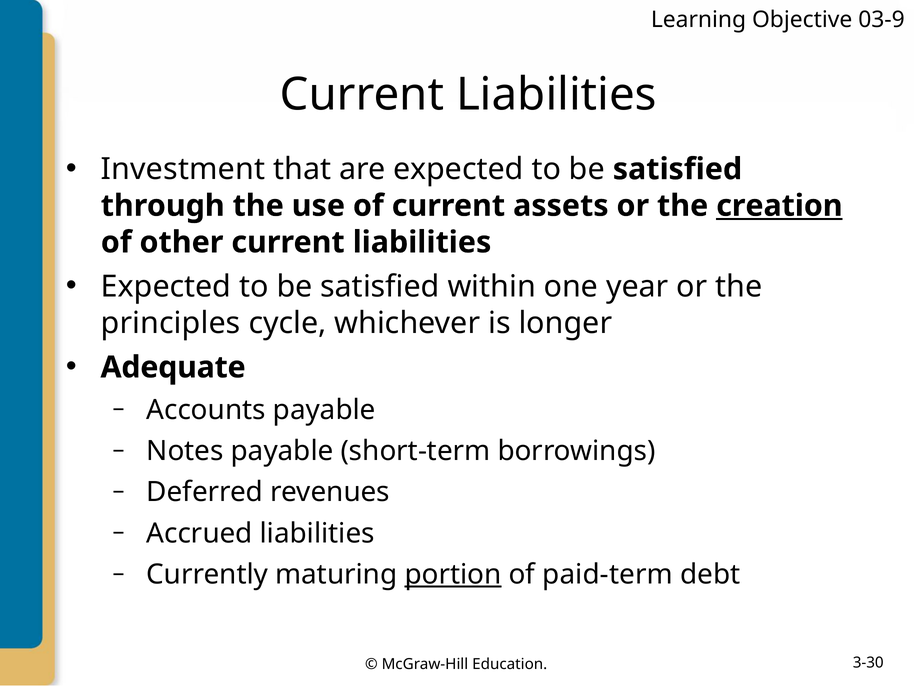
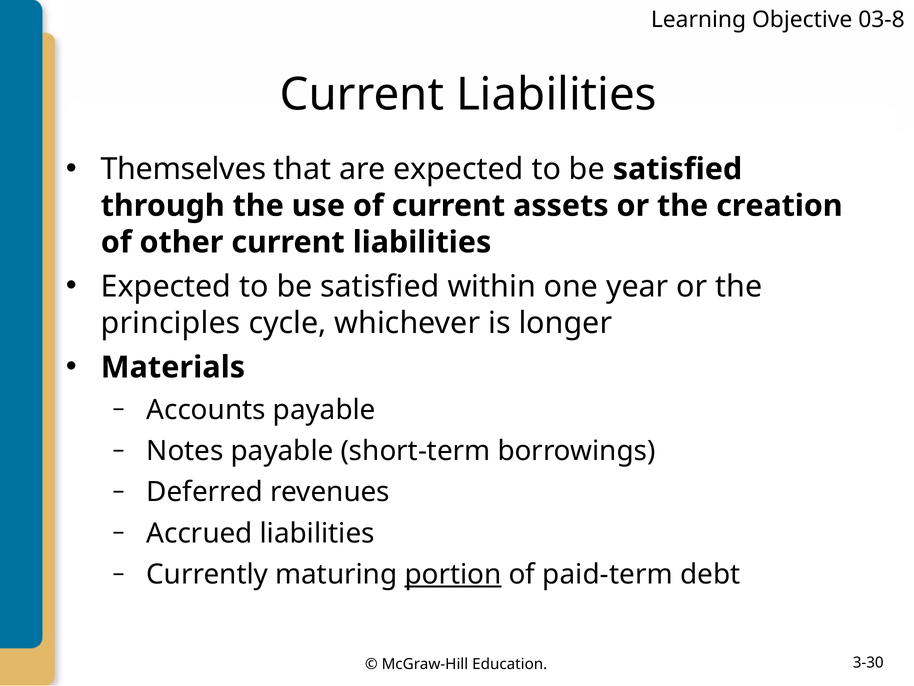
03-9: 03-9 -> 03-8
Investment: Investment -> Themselves
creation underline: present -> none
Adequate: Adequate -> Materials
